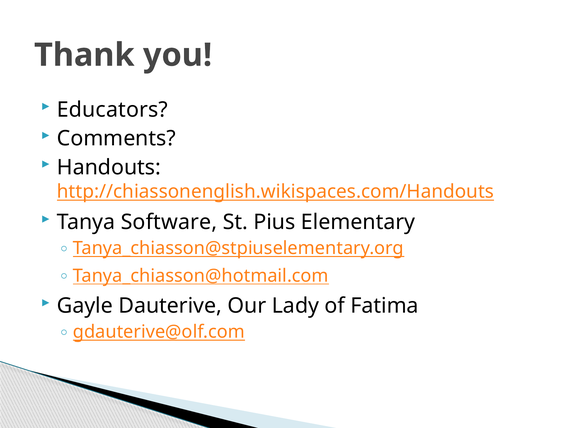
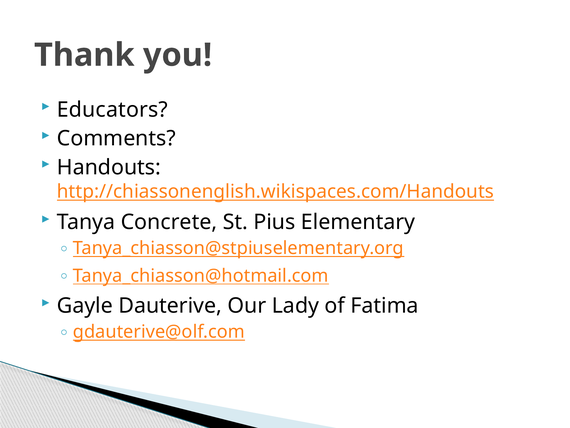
Software: Software -> Concrete
